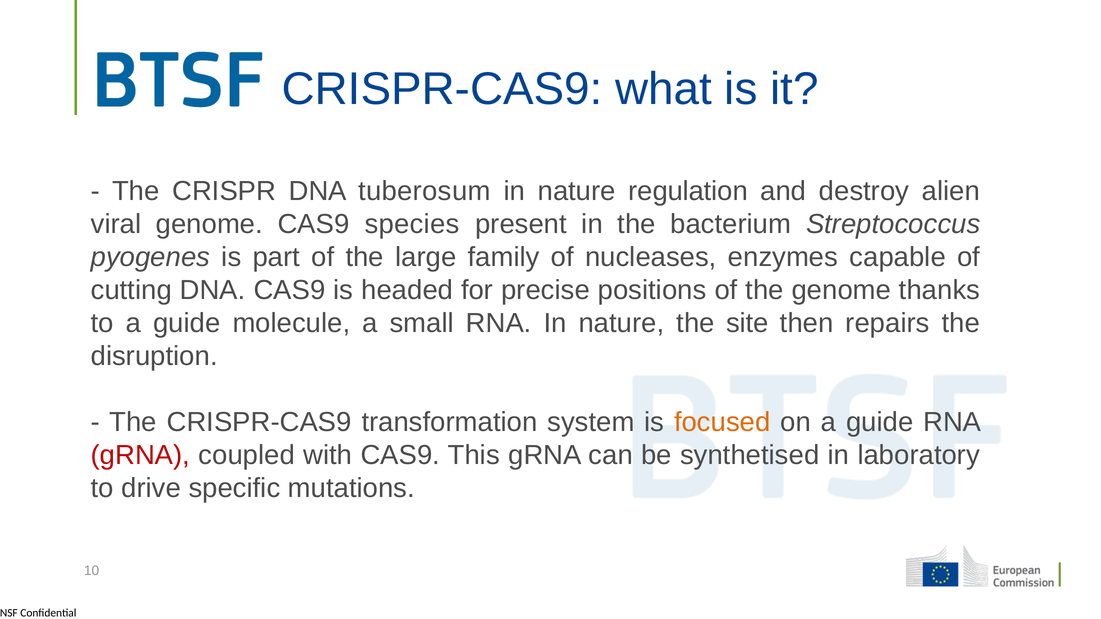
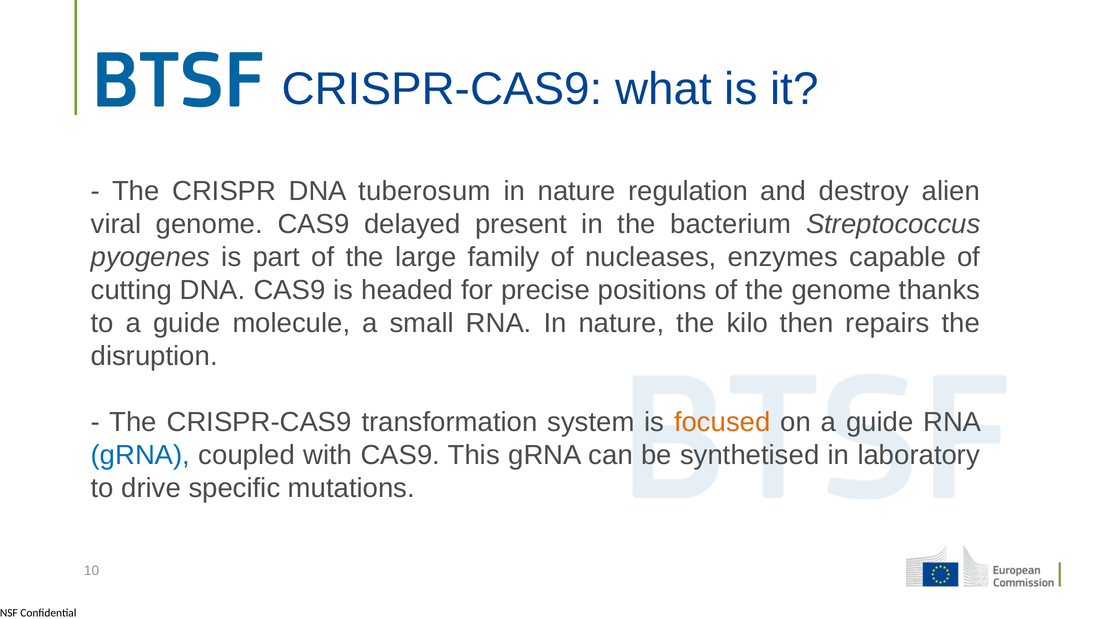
species: species -> delayed
site: site -> kilo
gRNA at (140, 456) colour: red -> blue
